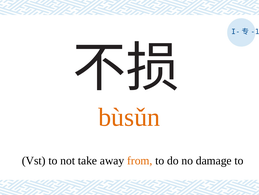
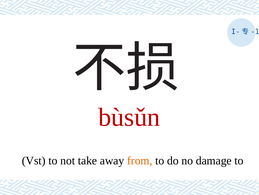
bùsǔn colour: orange -> red
